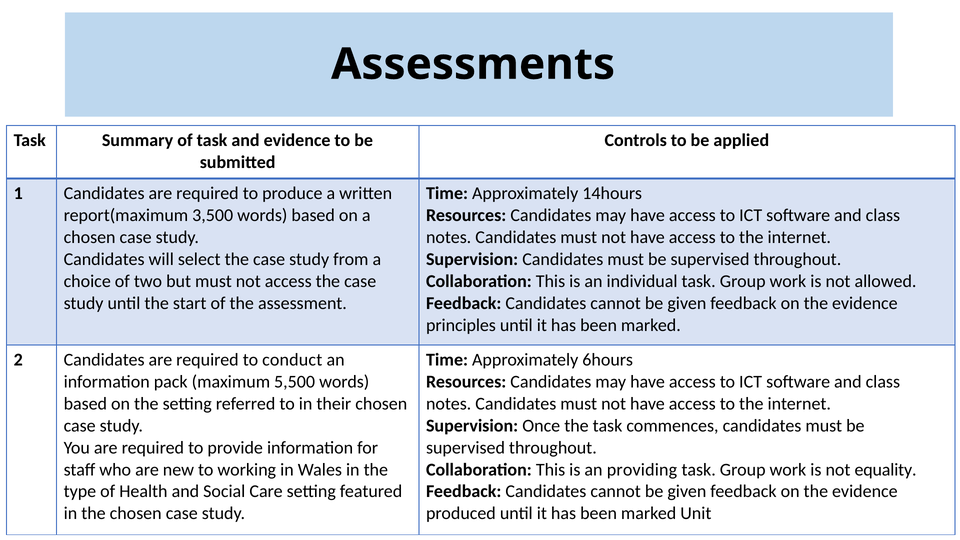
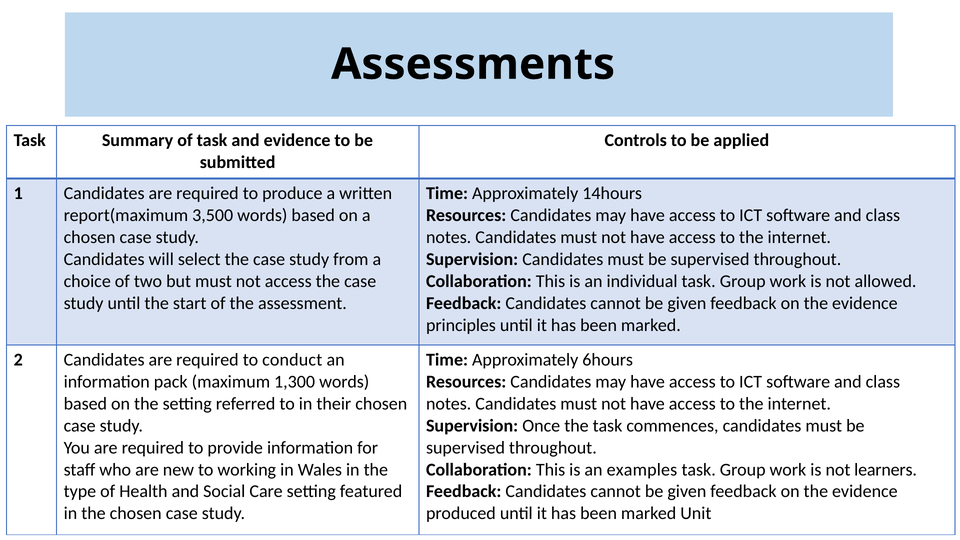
5,500: 5,500 -> 1,300
providing: providing -> examples
equality: equality -> learners
